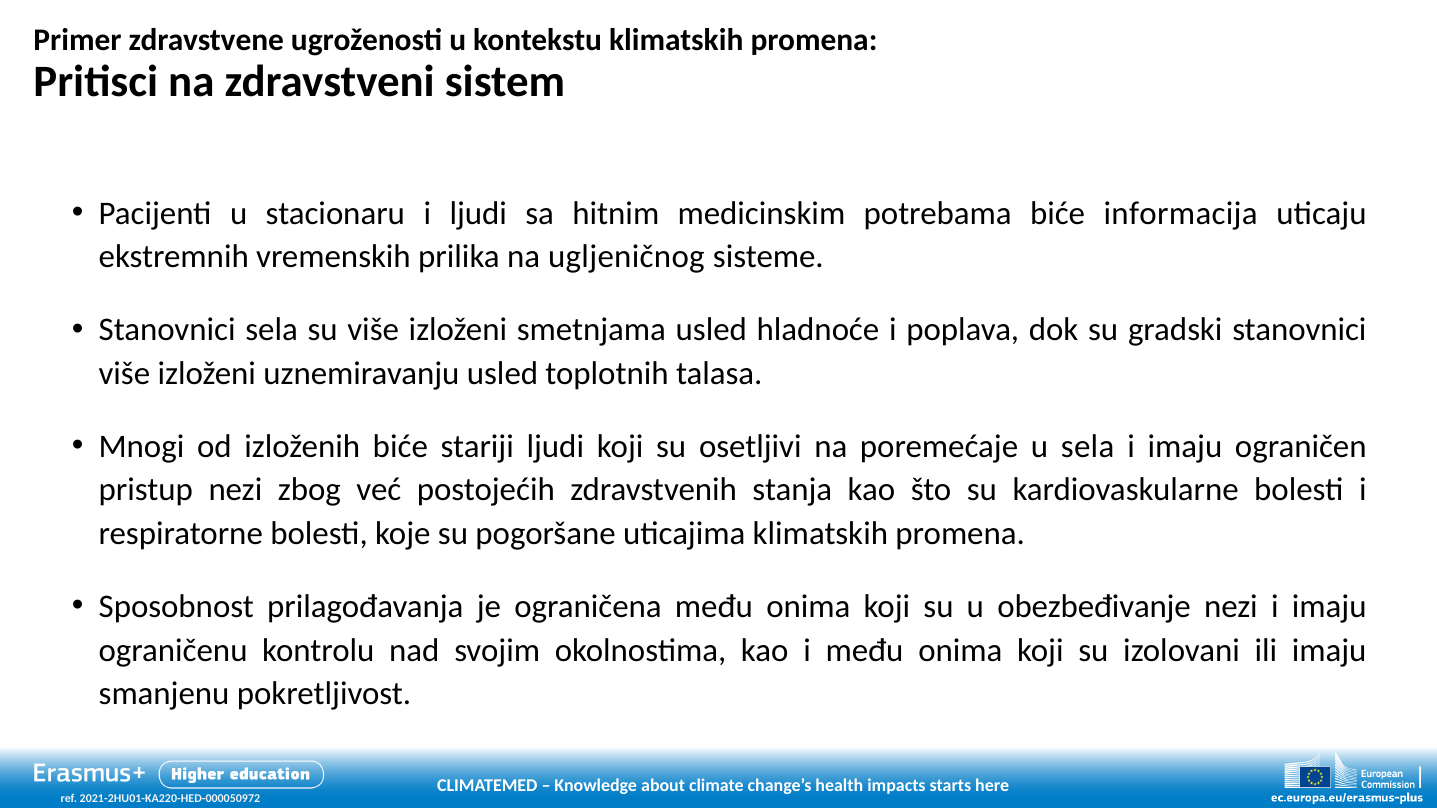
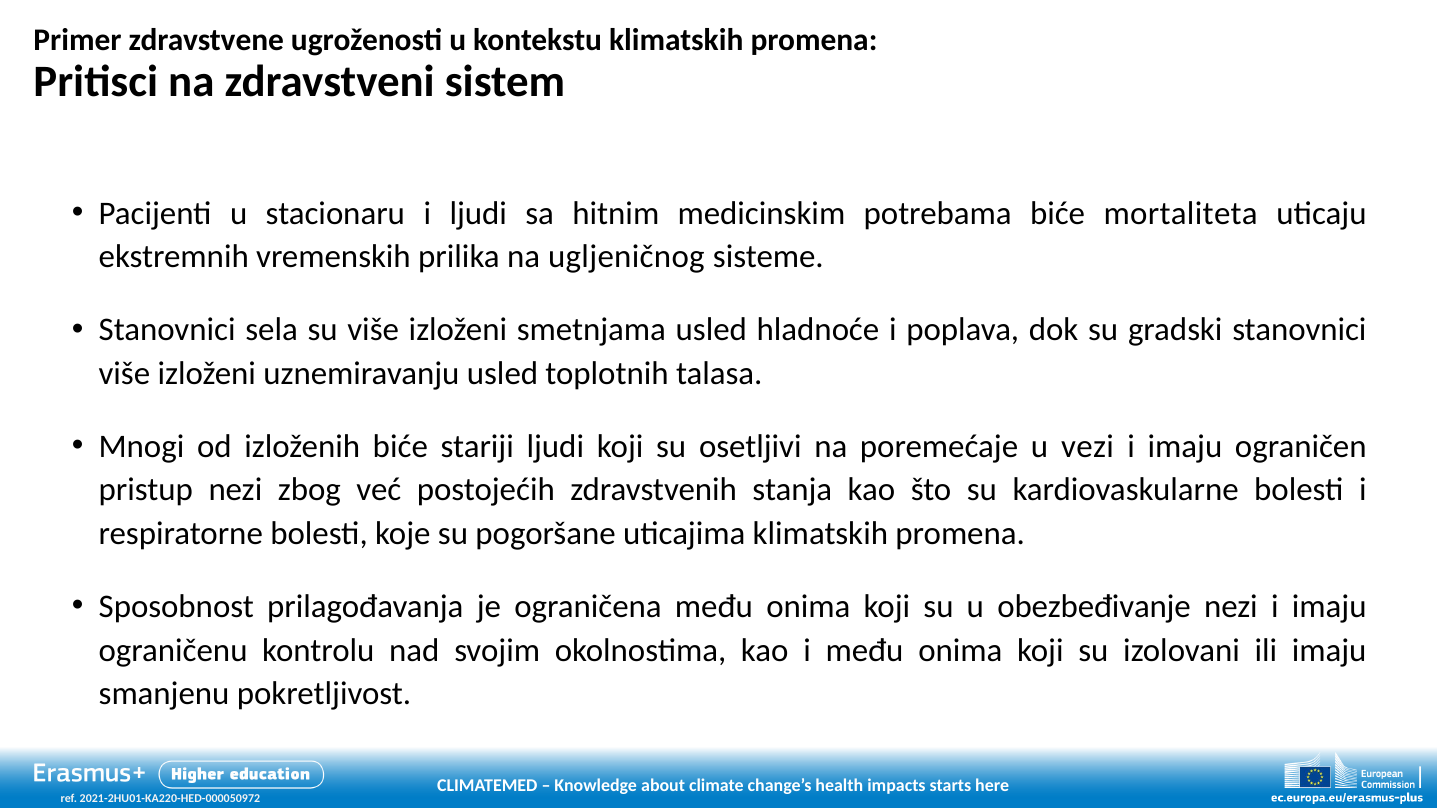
informacija: informacija -> mortaliteta
u sela: sela -> vezi
